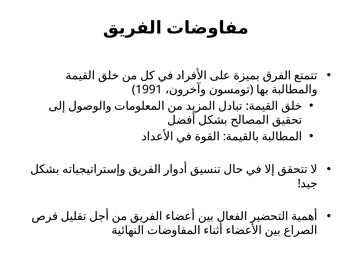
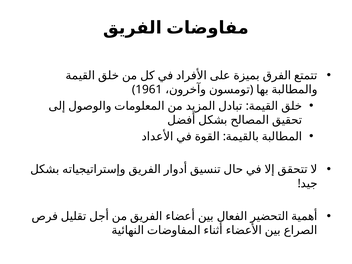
1991: 1991 -> 1961
